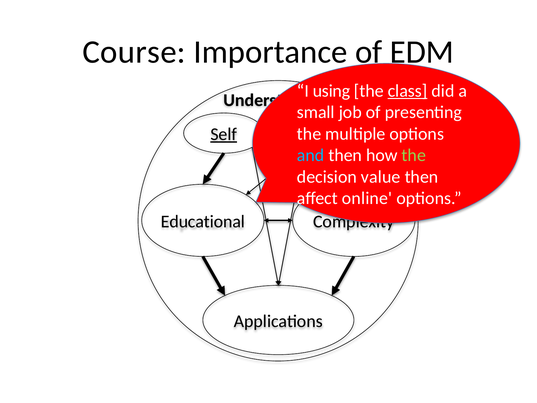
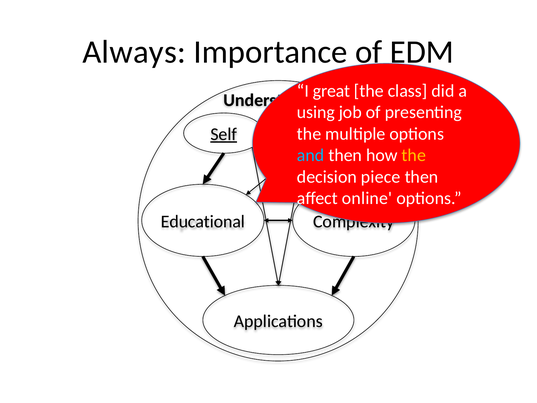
Course: Course -> Always
using: using -> great
class underline: present -> none
small: small -> using
the at (414, 155) colour: light green -> yellow
value: value -> piece
